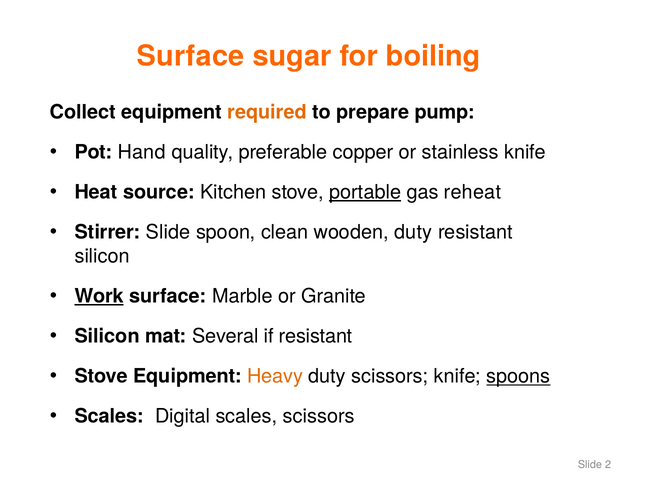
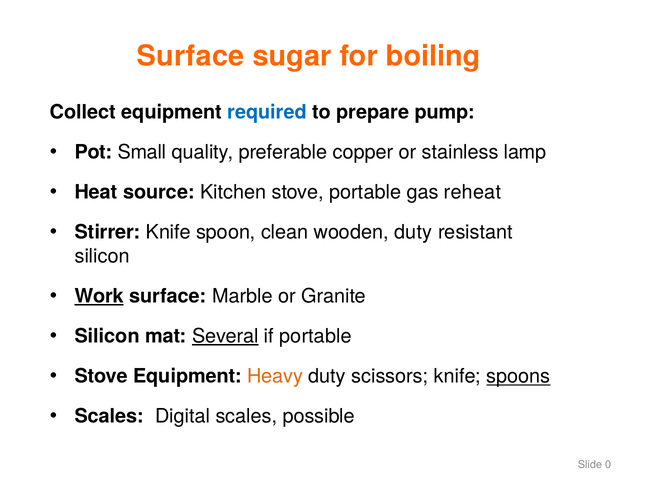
required colour: orange -> blue
Hand: Hand -> Small
stainless knife: knife -> lamp
portable at (365, 192) underline: present -> none
Stirrer Slide: Slide -> Knife
Several underline: none -> present
if resistant: resistant -> portable
scales scissors: scissors -> possible
2: 2 -> 0
